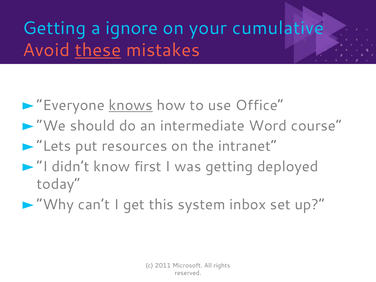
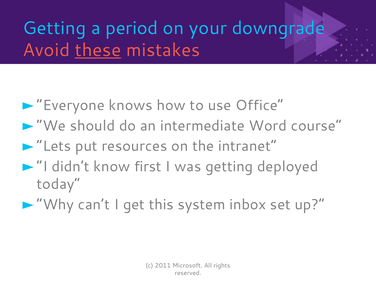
ignore: ignore -> period
cumulative: cumulative -> downgrade
knows underline: present -> none
